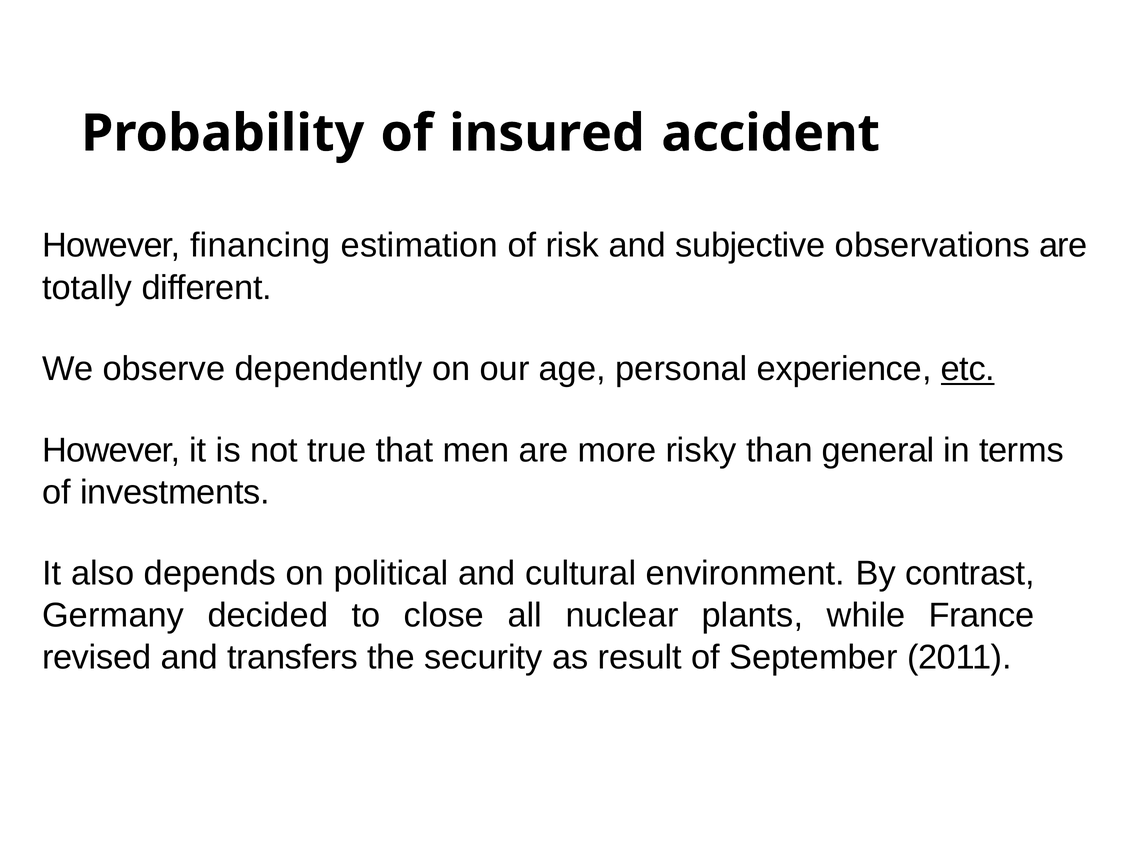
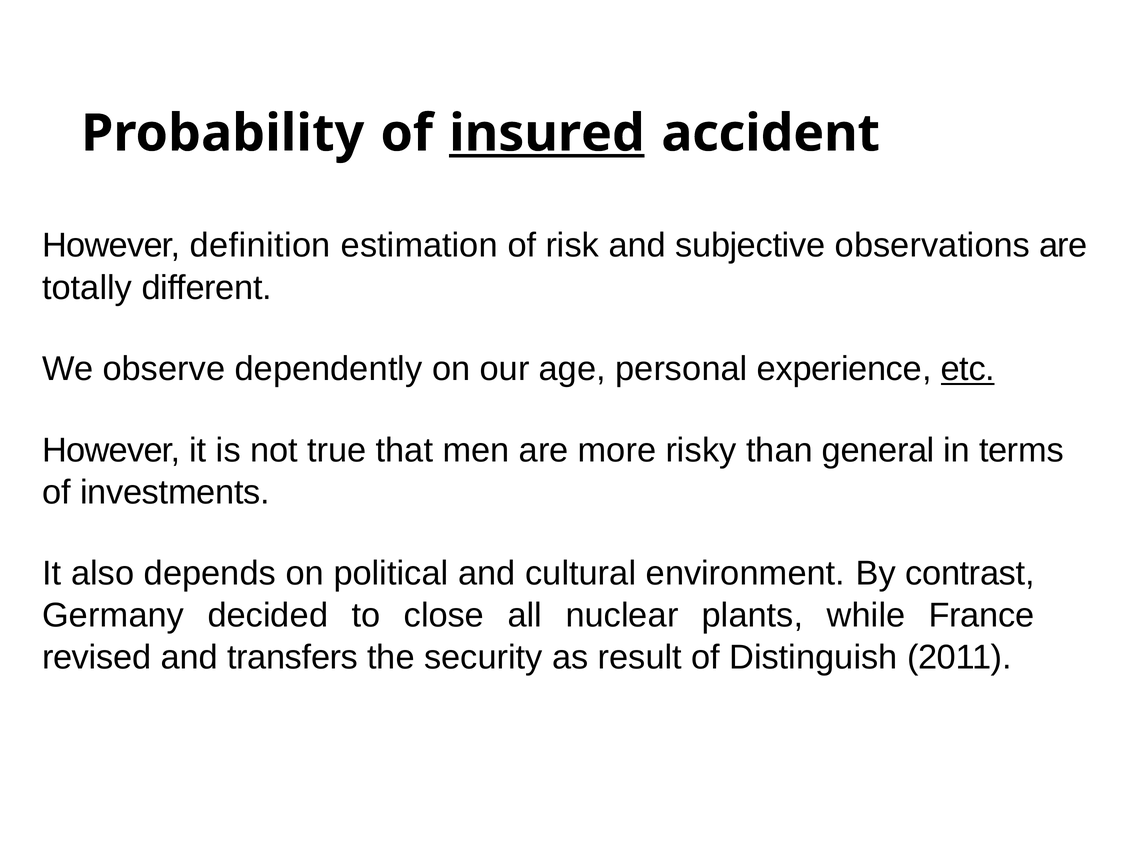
insured underline: none -> present
financing: financing -> definition
September: September -> Distinguish
